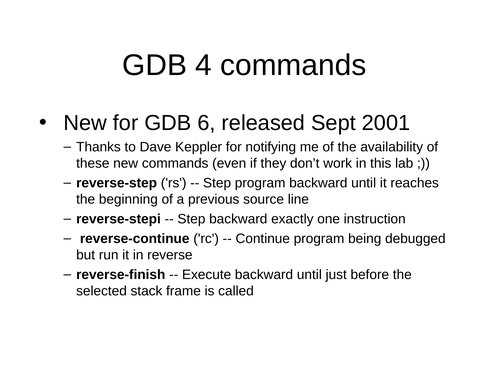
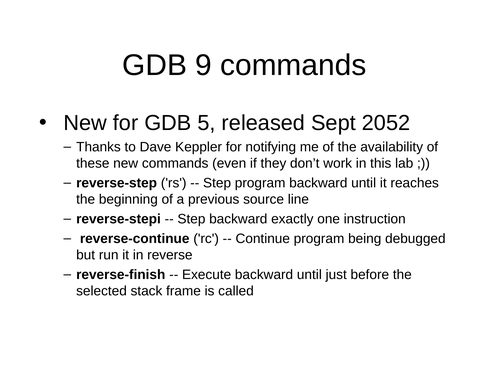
4: 4 -> 9
6: 6 -> 5
2001: 2001 -> 2052
